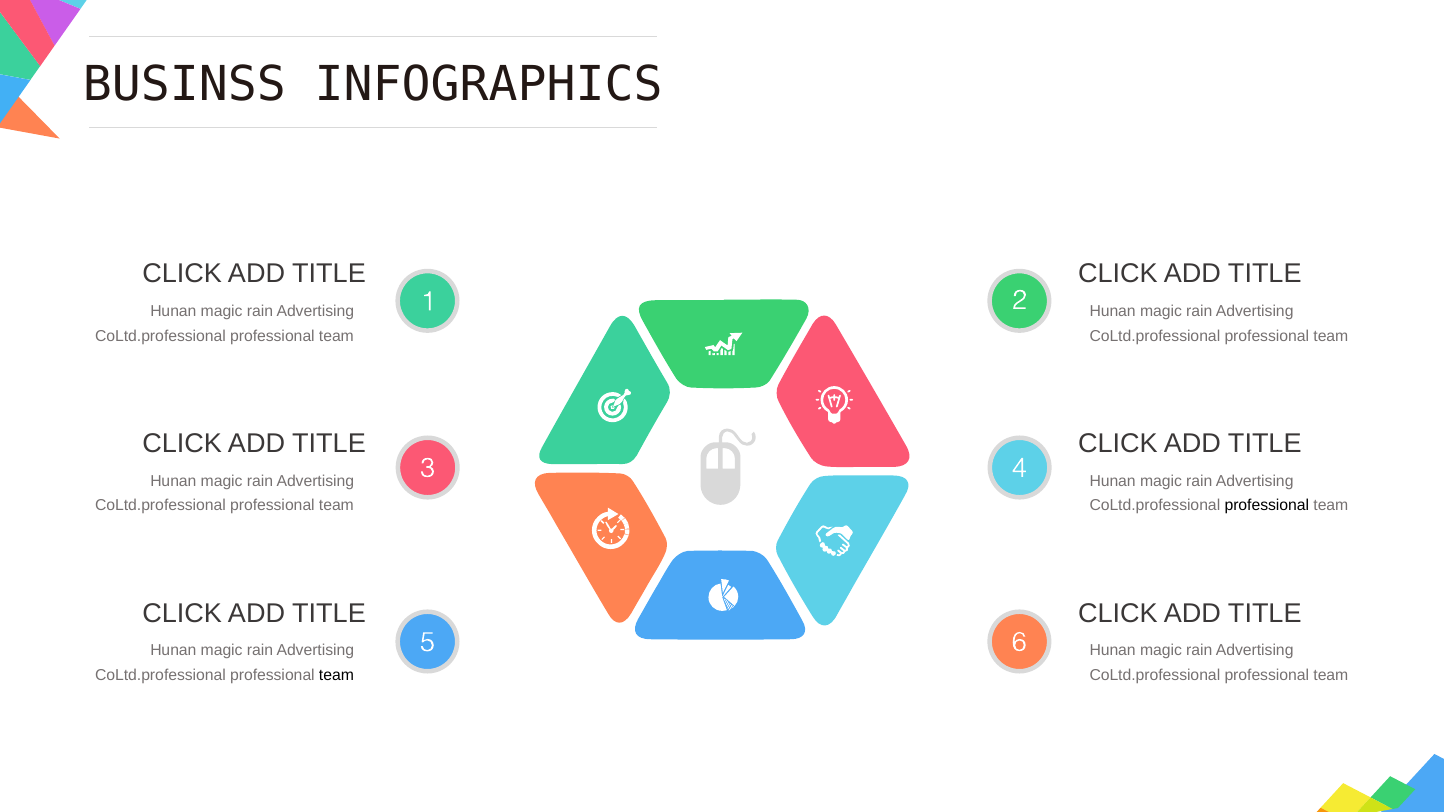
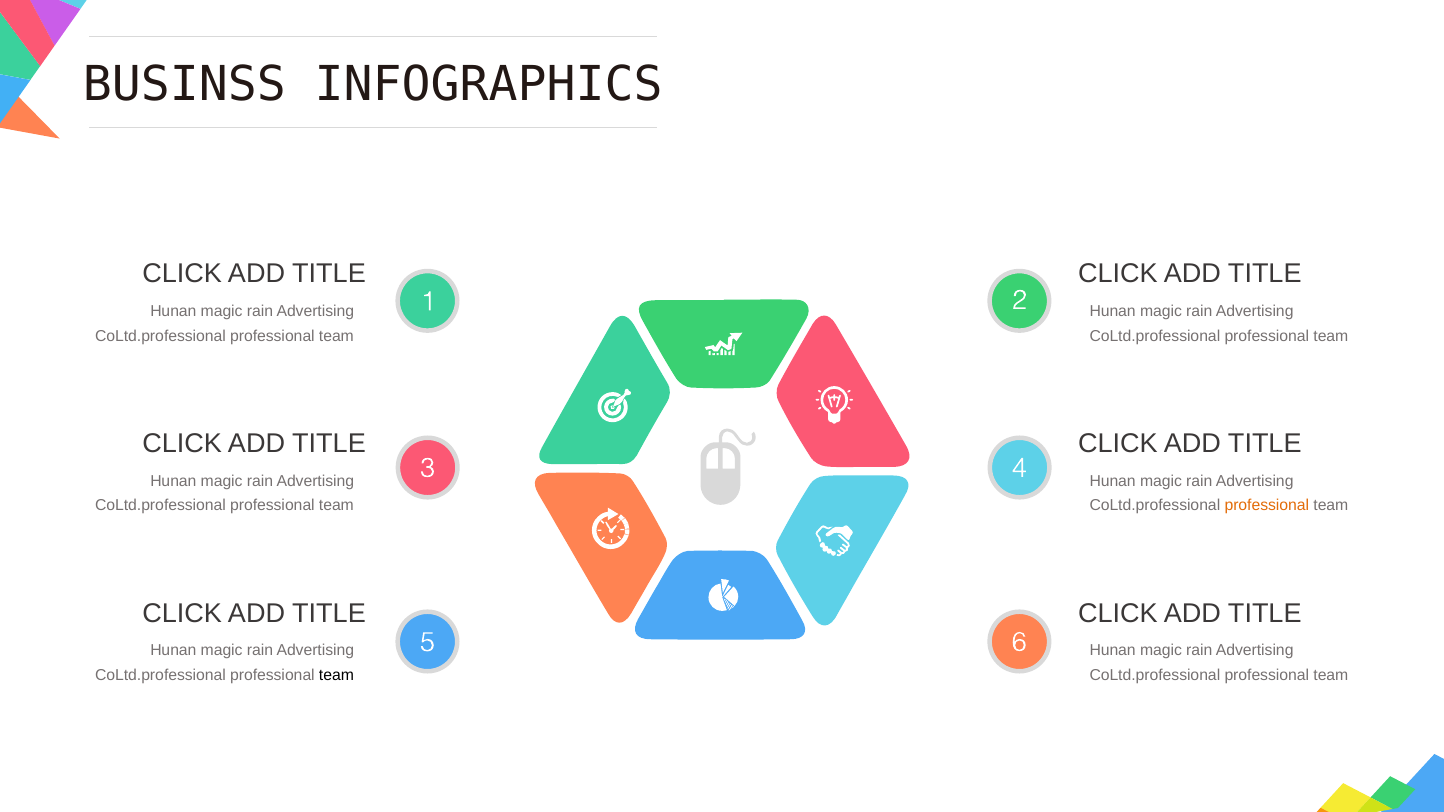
professional at (1267, 506) colour: black -> orange
